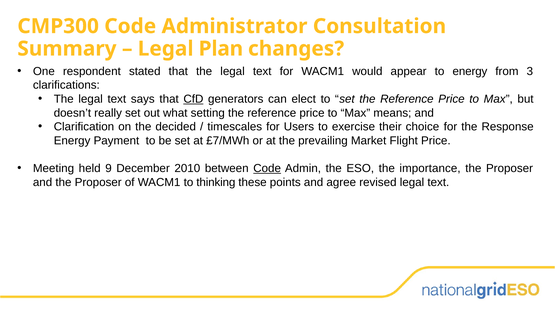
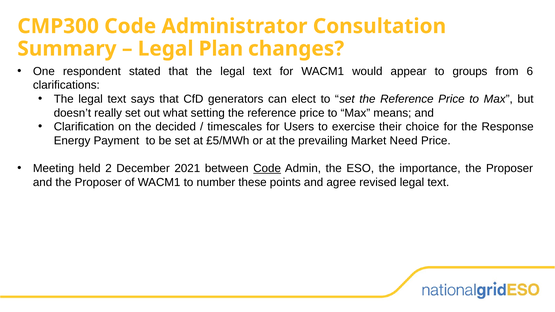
to energy: energy -> groups
3: 3 -> 6
CfD underline: present -> none
£7/MWh: £7/MWh -> £5/MWh
Flight: Flight -> Need
9: 9 -> 2
2010: 2010 -> 2021
thinking: thinking -> number
